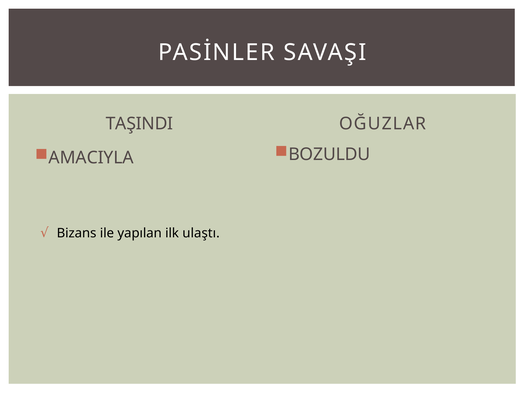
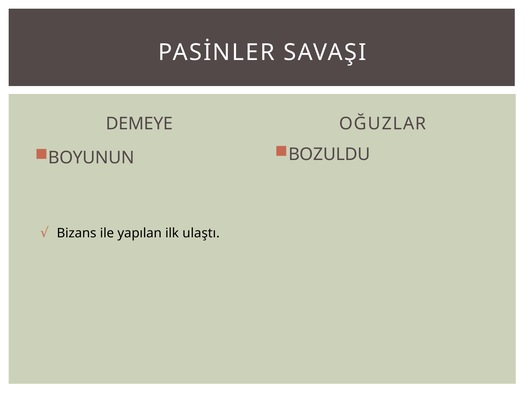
TAŞINDI: TAŞINDI -> DEMEYE
AMACIYLA: AMACIYLA -> BOYUNUN
